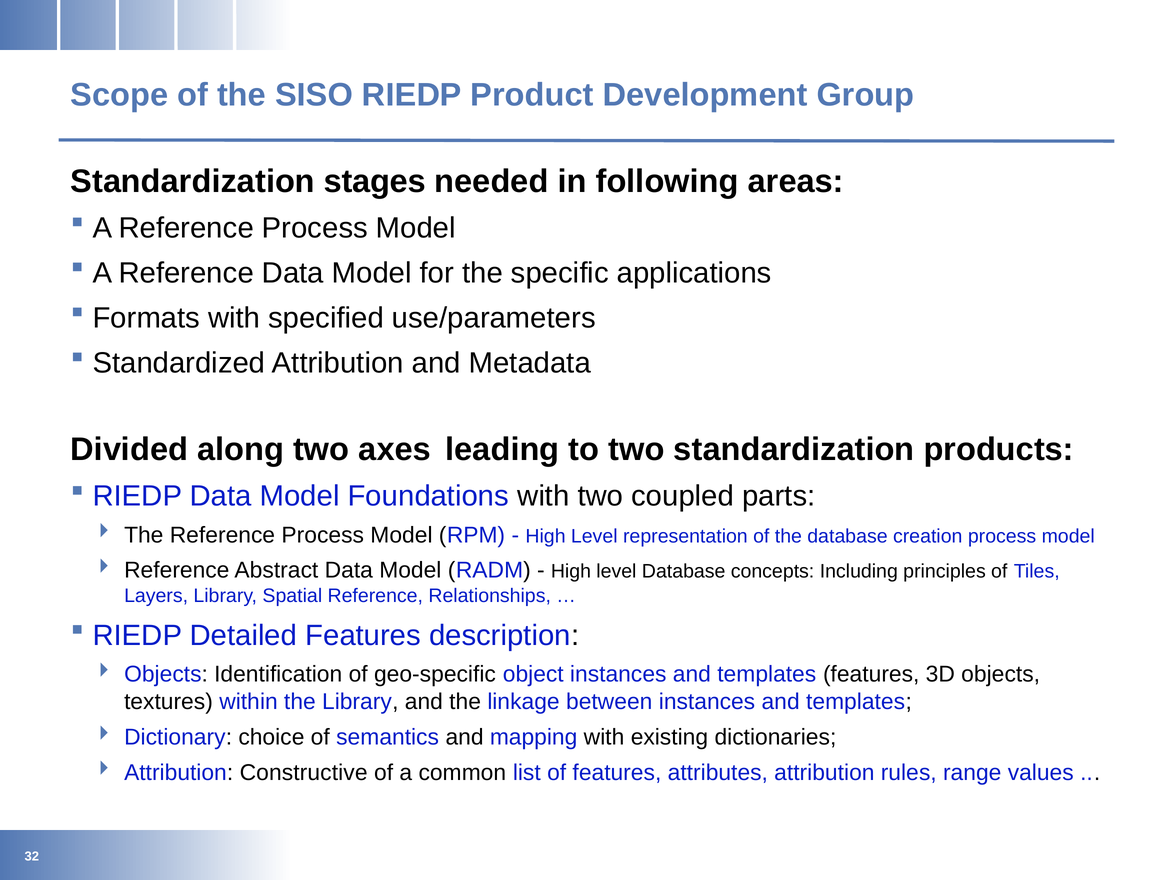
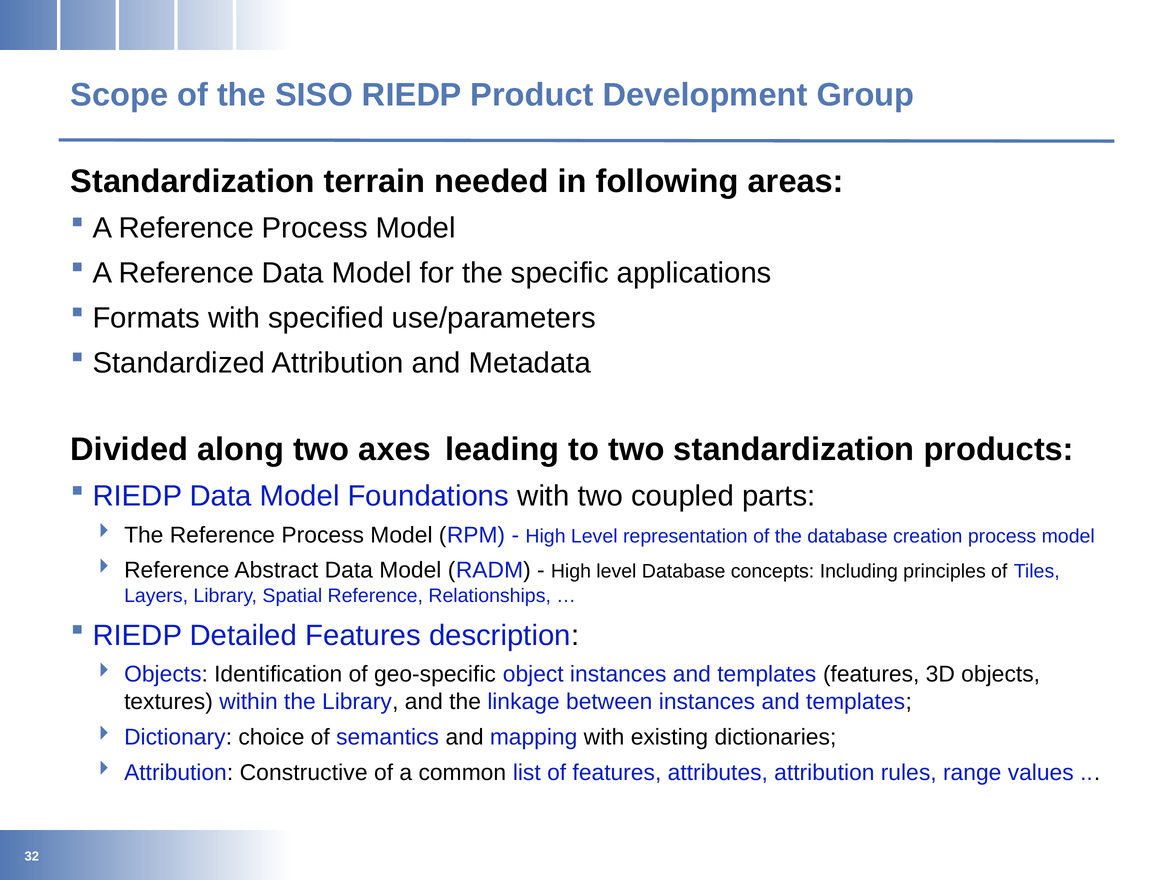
stages: stages -> terrain
